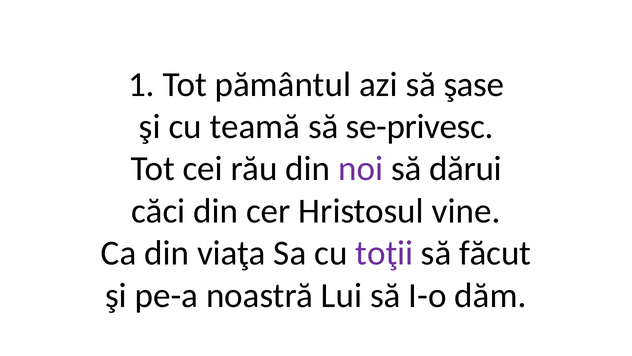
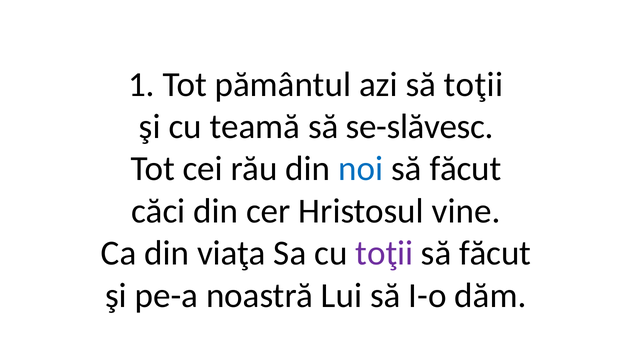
să şase: şase -> toţii
se-privesc: se-privesc -> se-slăvesc
noi colour: purple -> blue
dărui at (465, 169): dărui -> făcut
